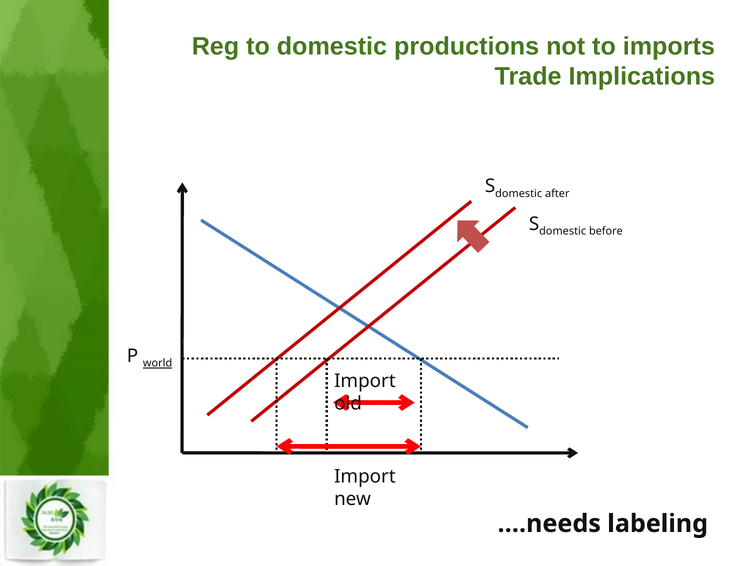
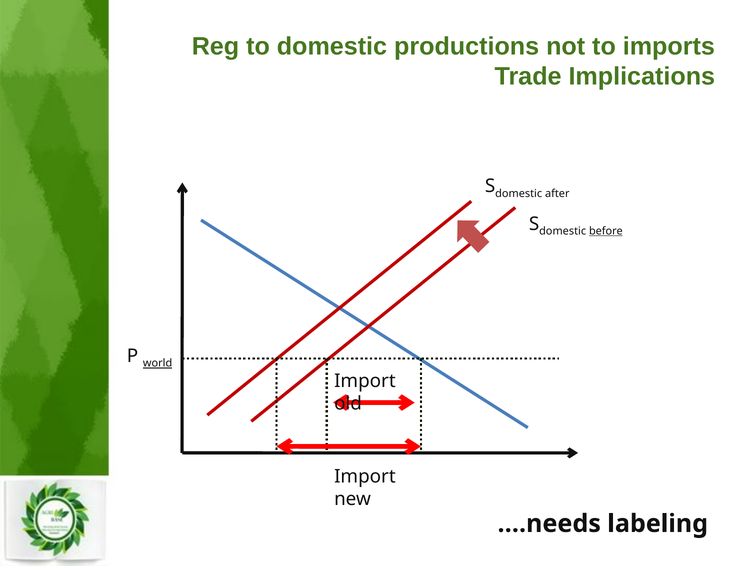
before underline: none -> present
